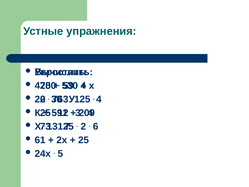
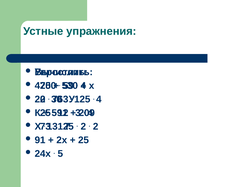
6 at (96, 126): 6 -> 2
61: 61 -> 91
